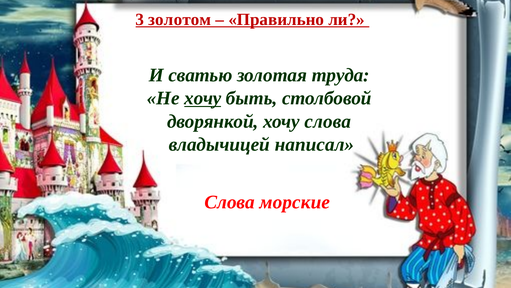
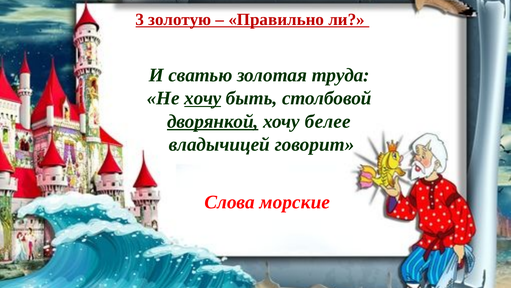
золотом: золотом -> золотую
дворянкой underline: none -> present
хочу слова: слова -> белее
написал: написал -> говорит
